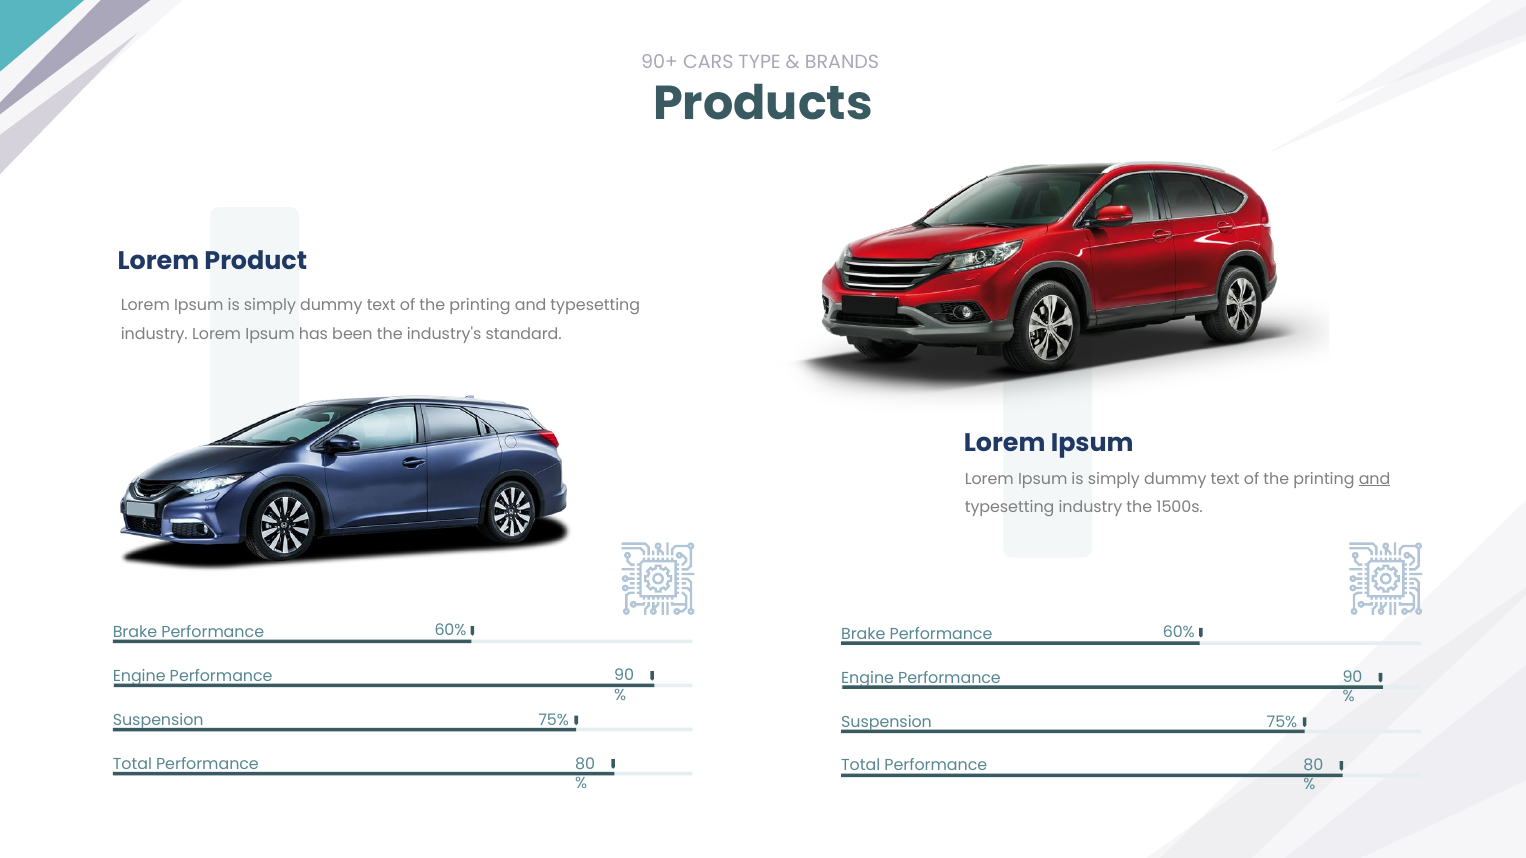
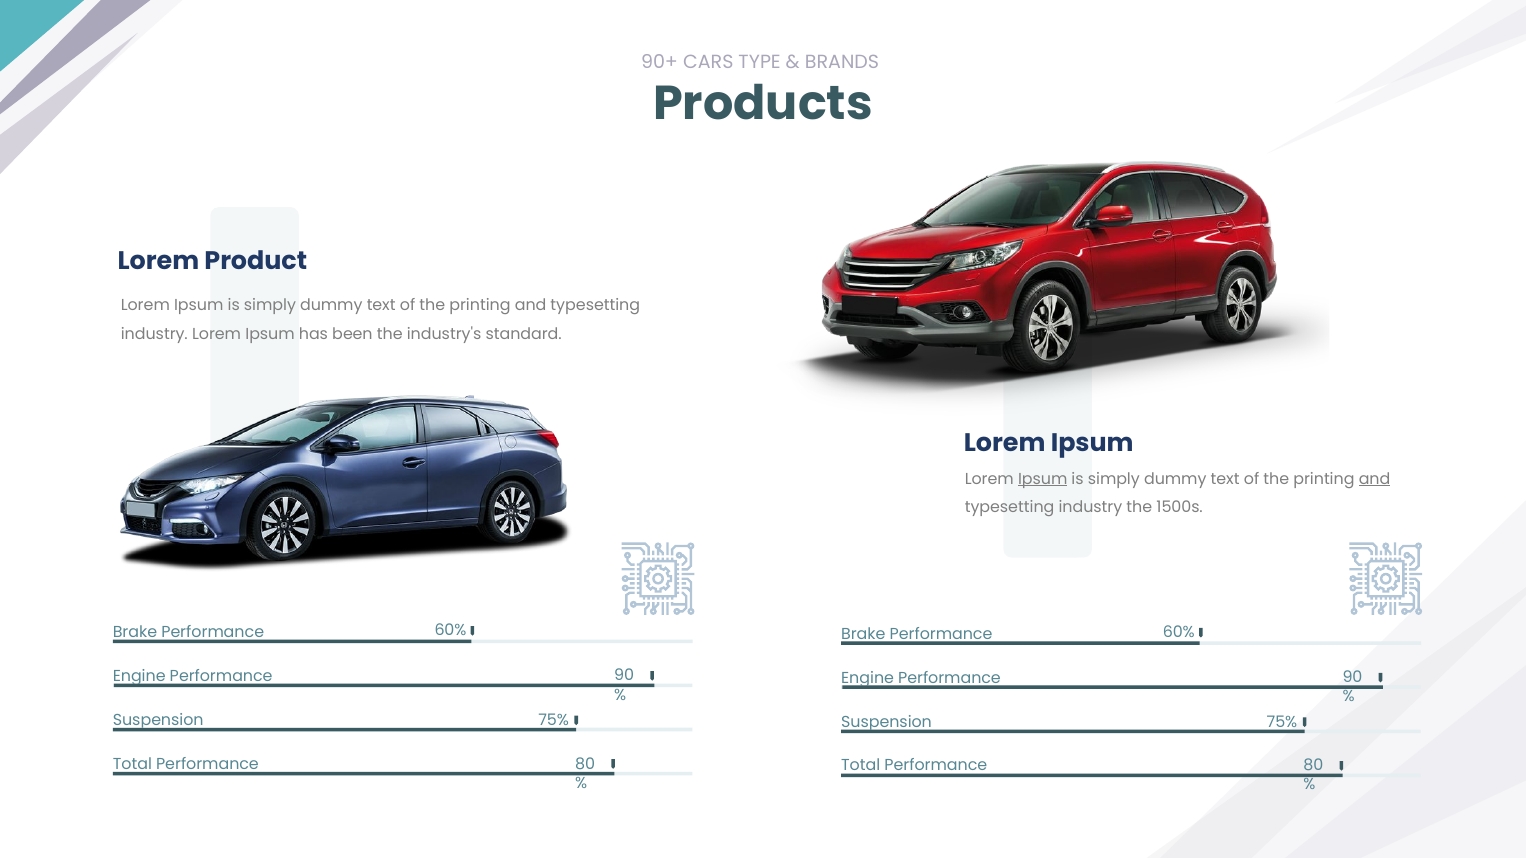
Ipsum at (1043, 479) underline: none -> present
